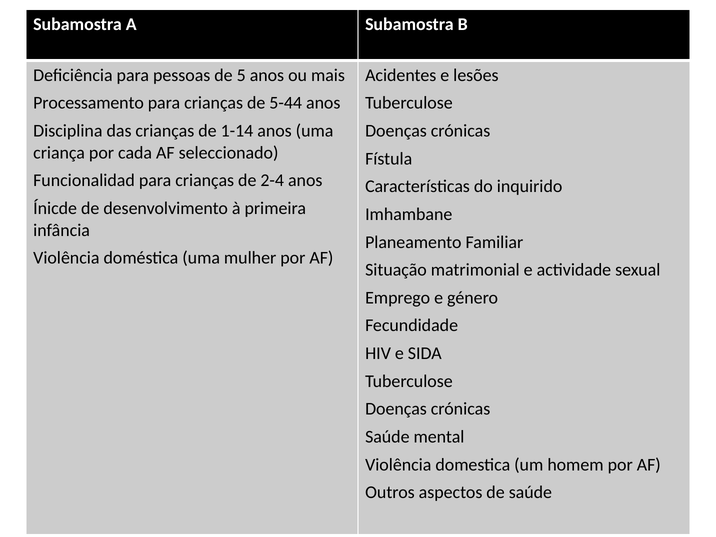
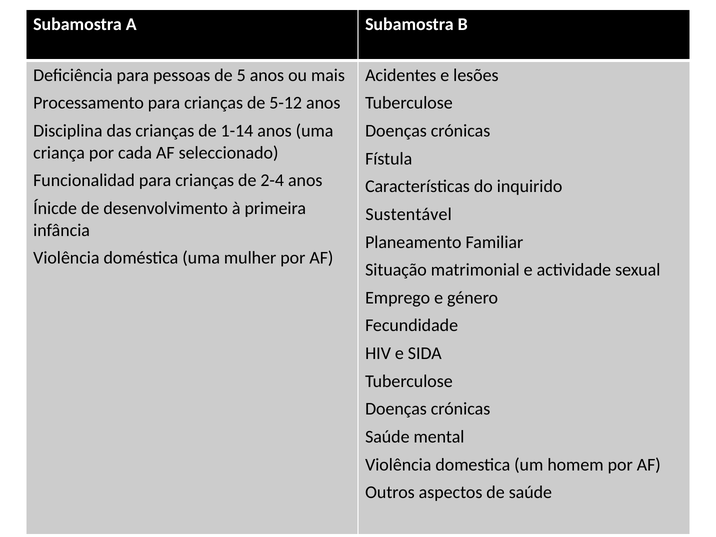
5-44: 5-44 -> 5-12
Imhambane: Imhambane -> Sustentável
